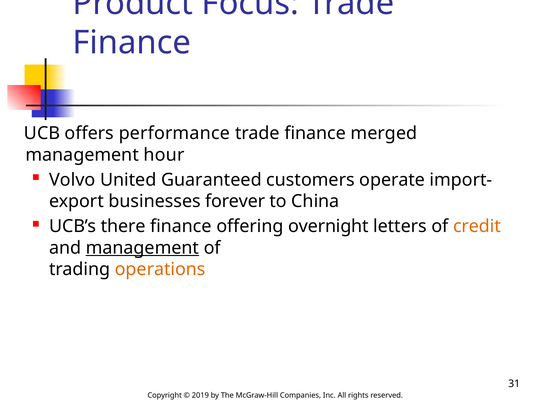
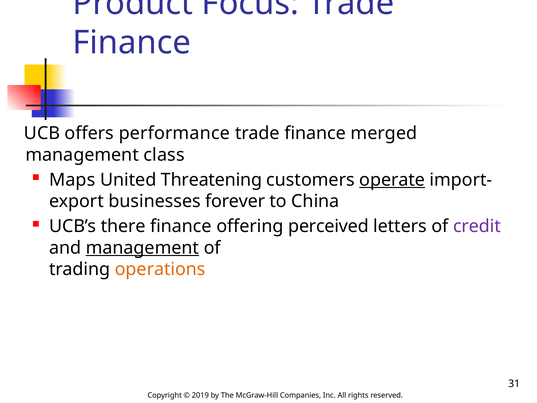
hour: hour -> class
Volvo: Volvo -> Maps
Guaranteed: Guaranteed -> Threatening
operate underline: none -> present
overnight: overnight -> perceived
credit colour: orange -> purple
